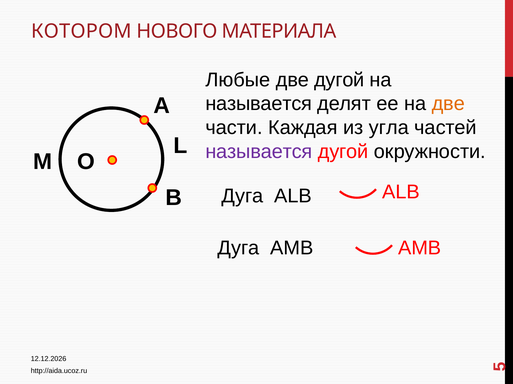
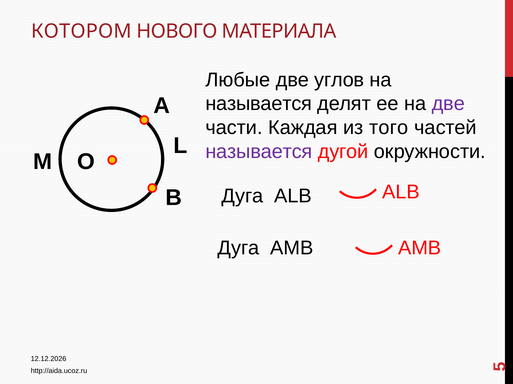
две дугой: дугой -> углов
две at (448, 104) colour: orange -> purple
угла: угла -> того
